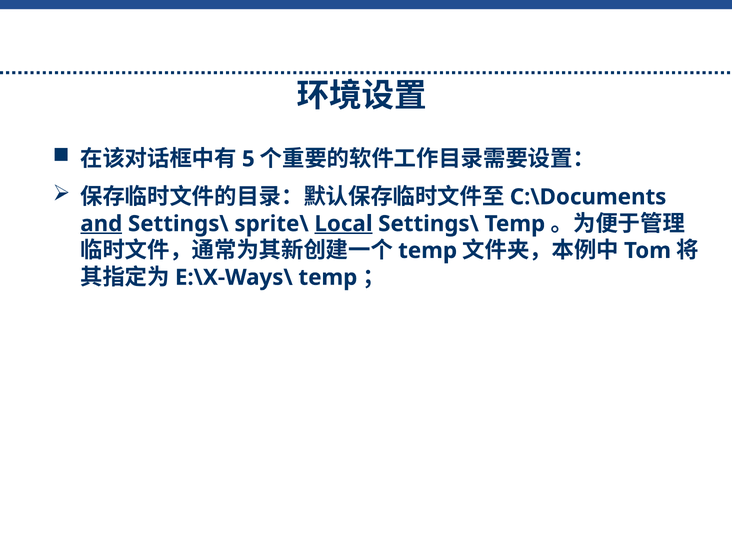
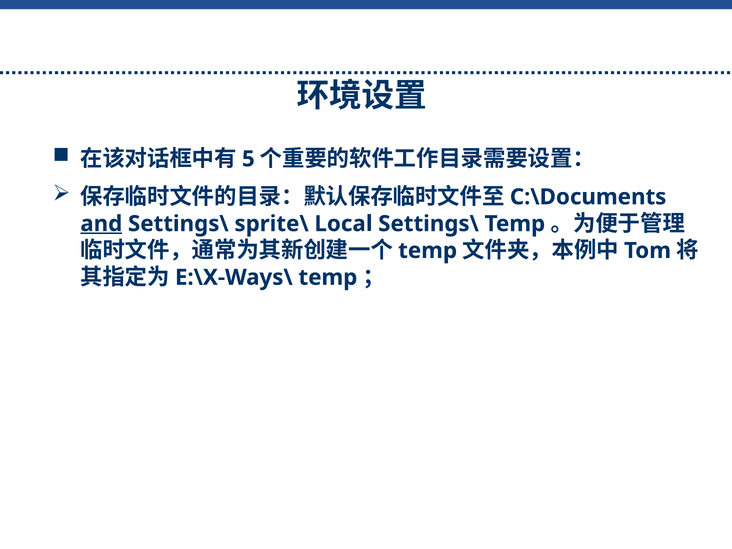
Local underline: present -> none
